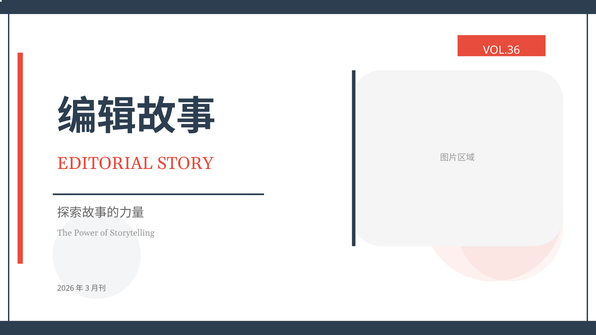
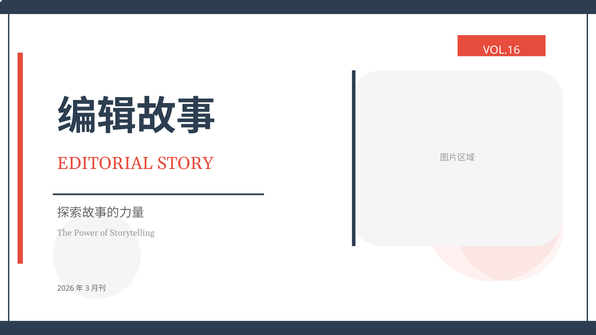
VOL.36: VOL.36 -> VOL.16
